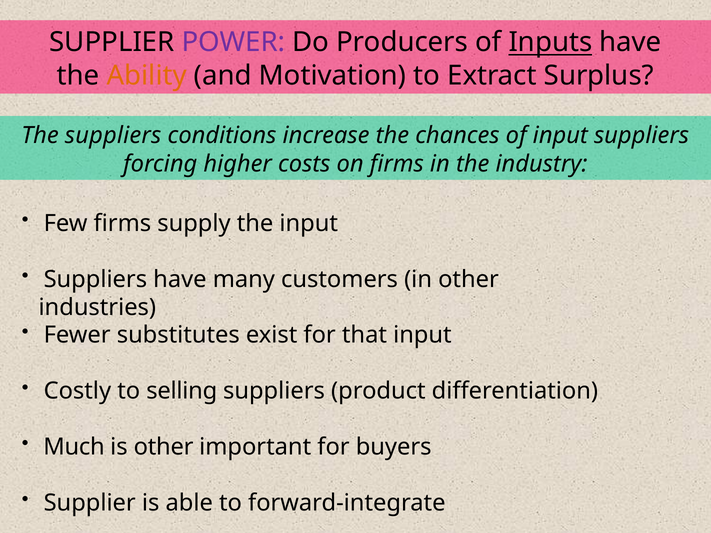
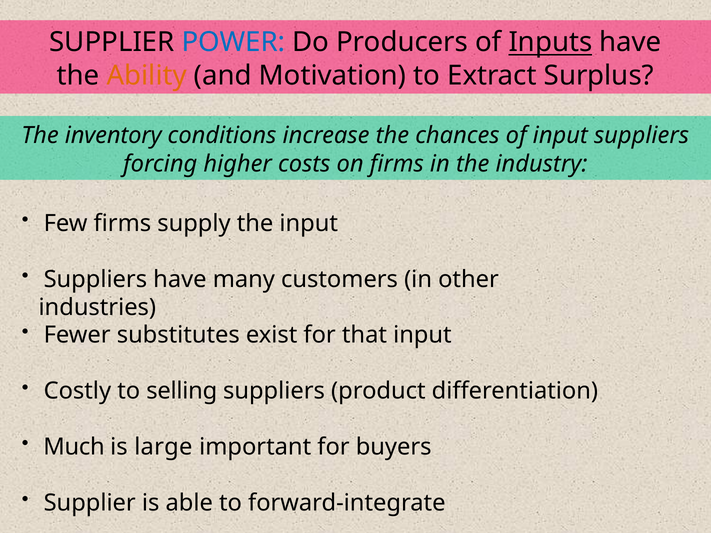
POWER colour: purple -> blue
The suppliers: suppliers -> inventory
is other: other -> large
